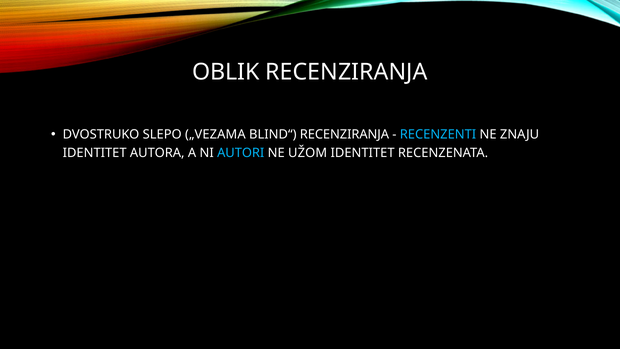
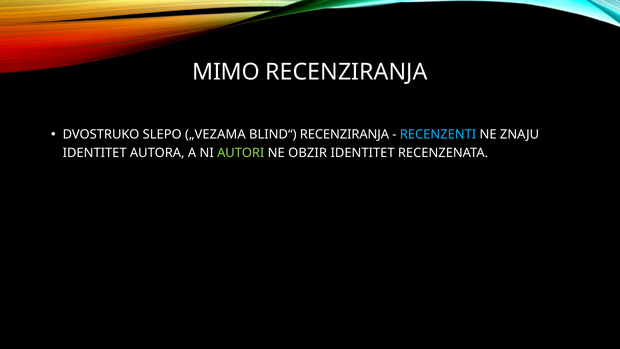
OBLIK: OBLIK -> MIMO
AUTORI colour: light blue -> light green
UŽOM: UŽOM -> OBZIR
